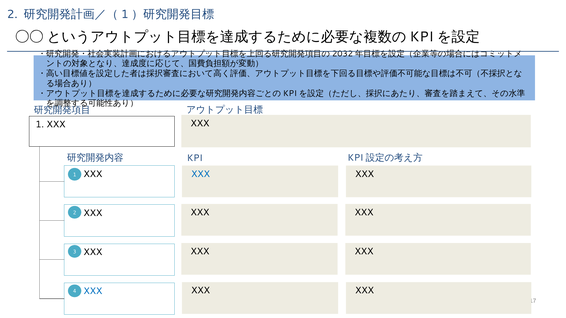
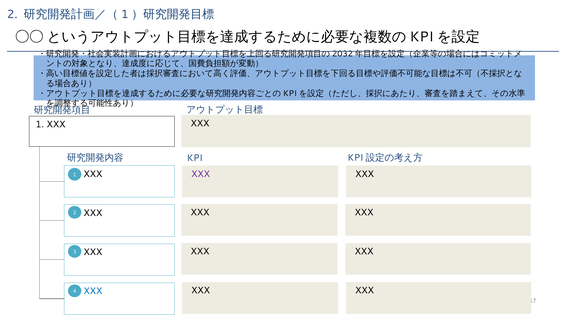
XXX at (201, 174) colour: blue -> purple
